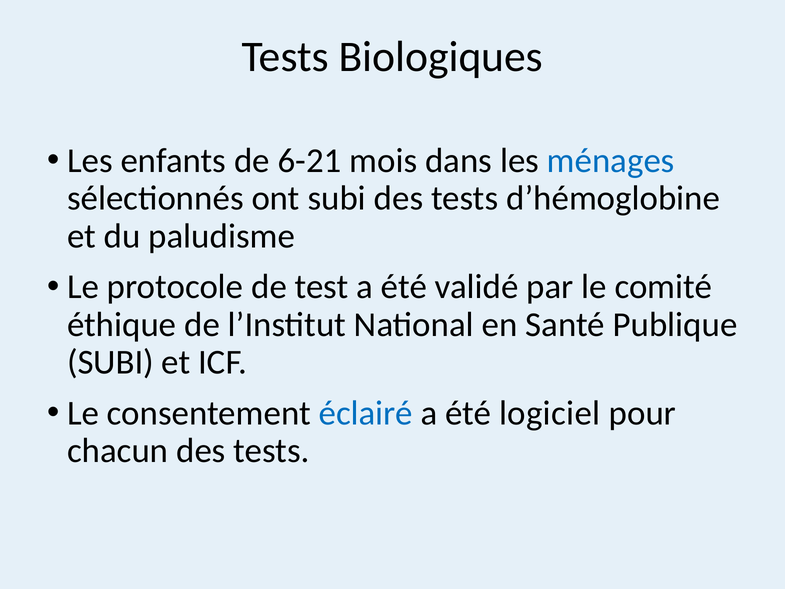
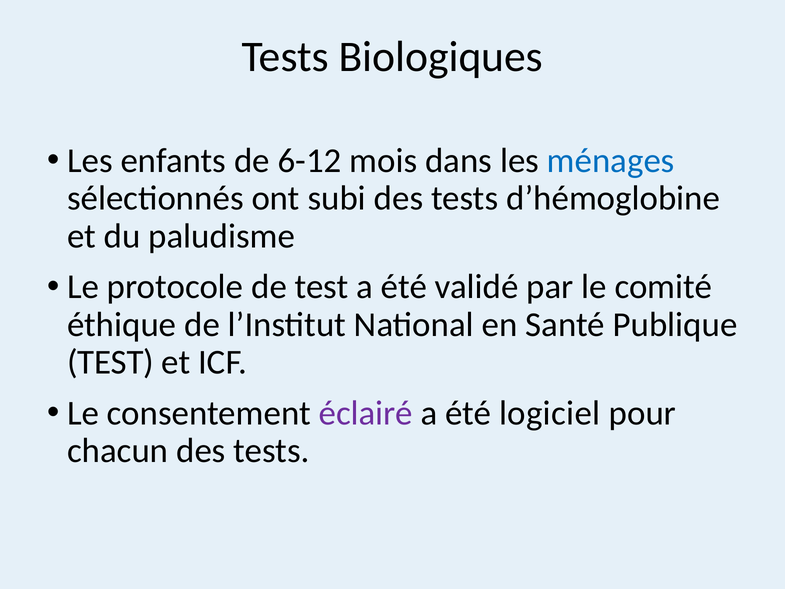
6-21: 6-21 -> 6-12
SUBI at (110, 362): SUBI -> TEST
éclairé colour: blue -> purple
